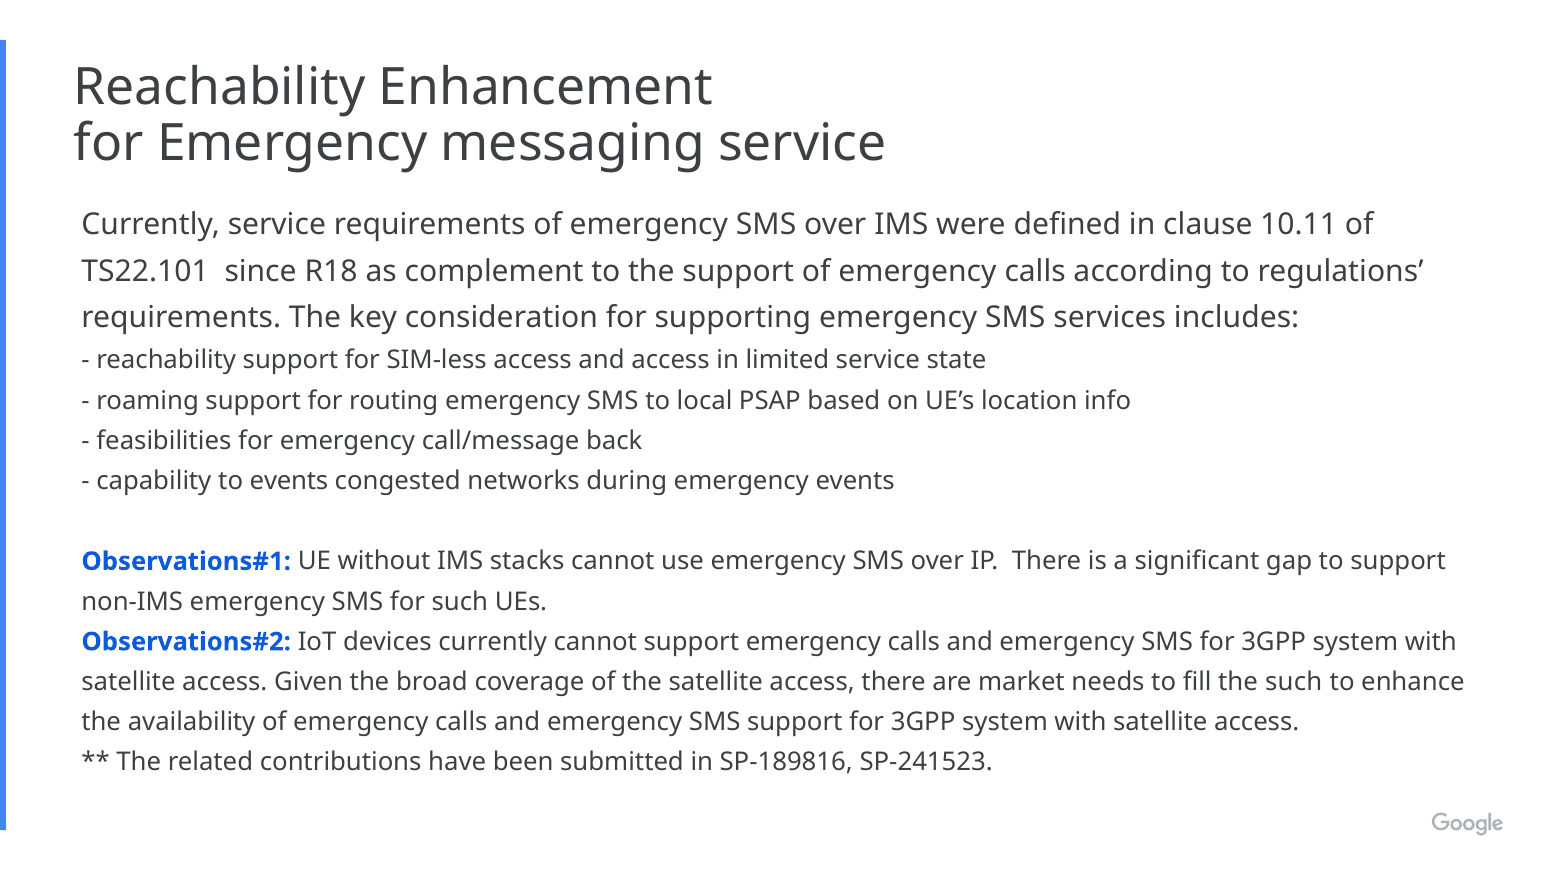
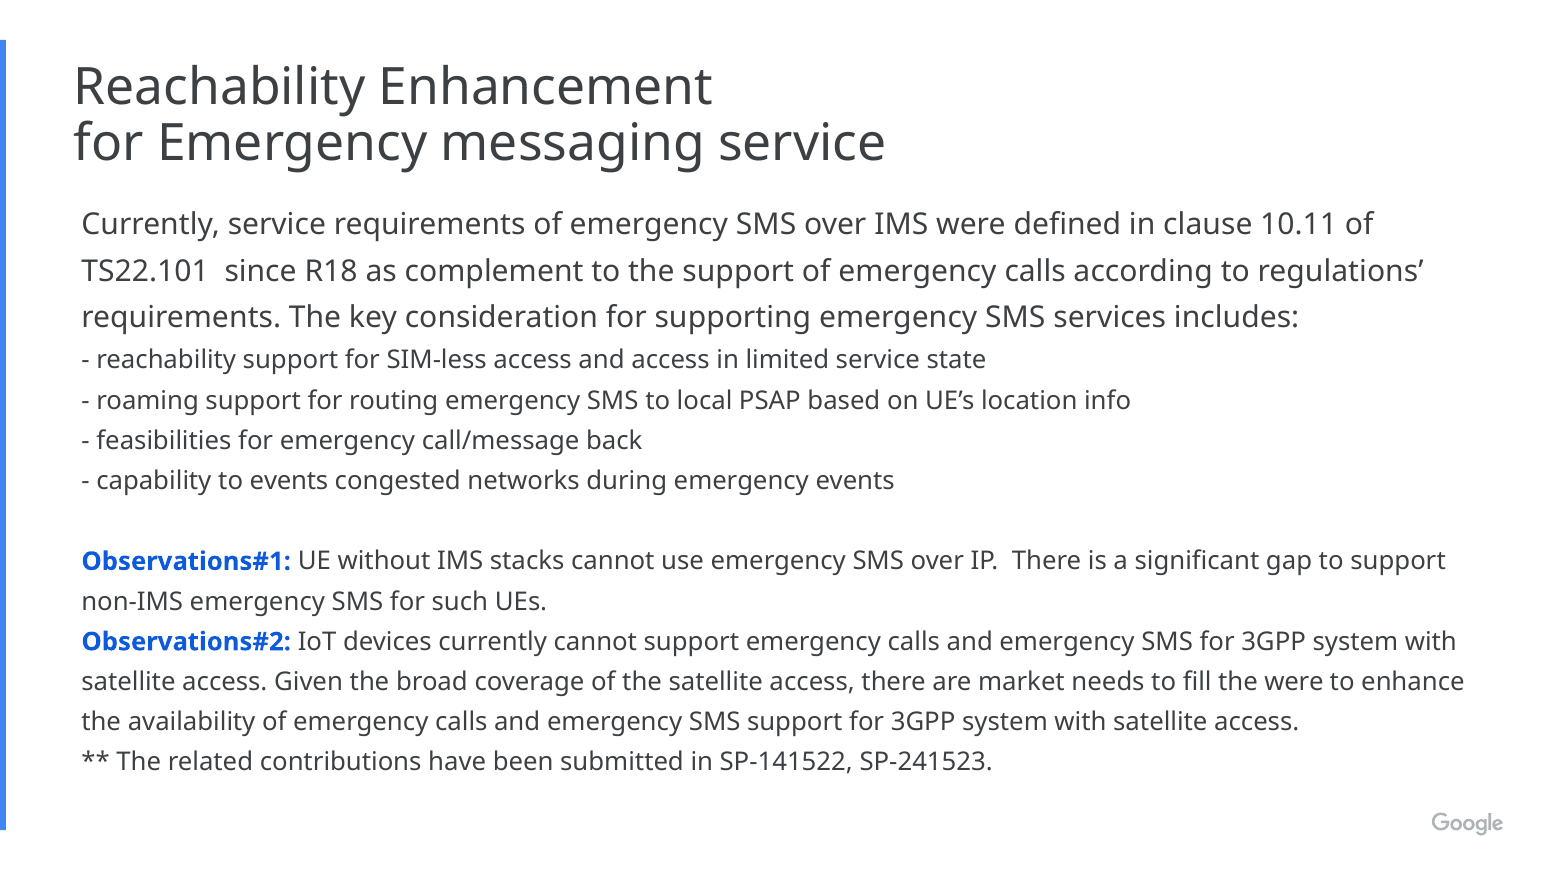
the such: such -> were
SP-189816: SP-189816 -> SP-141522
